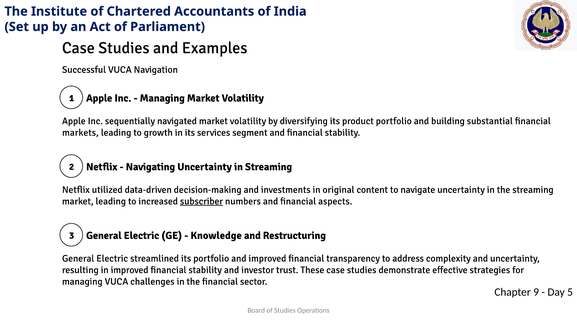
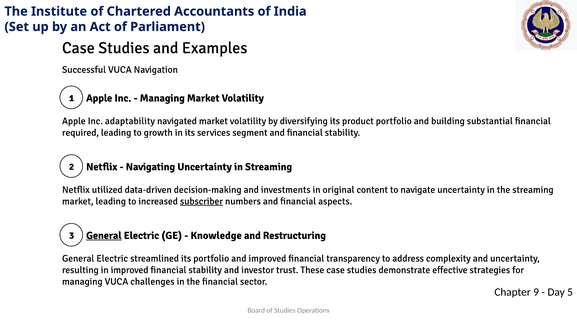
sequentially: sequentially -> adaptability
markets: markets -> required
General at (104, 235) underline: none -> present
